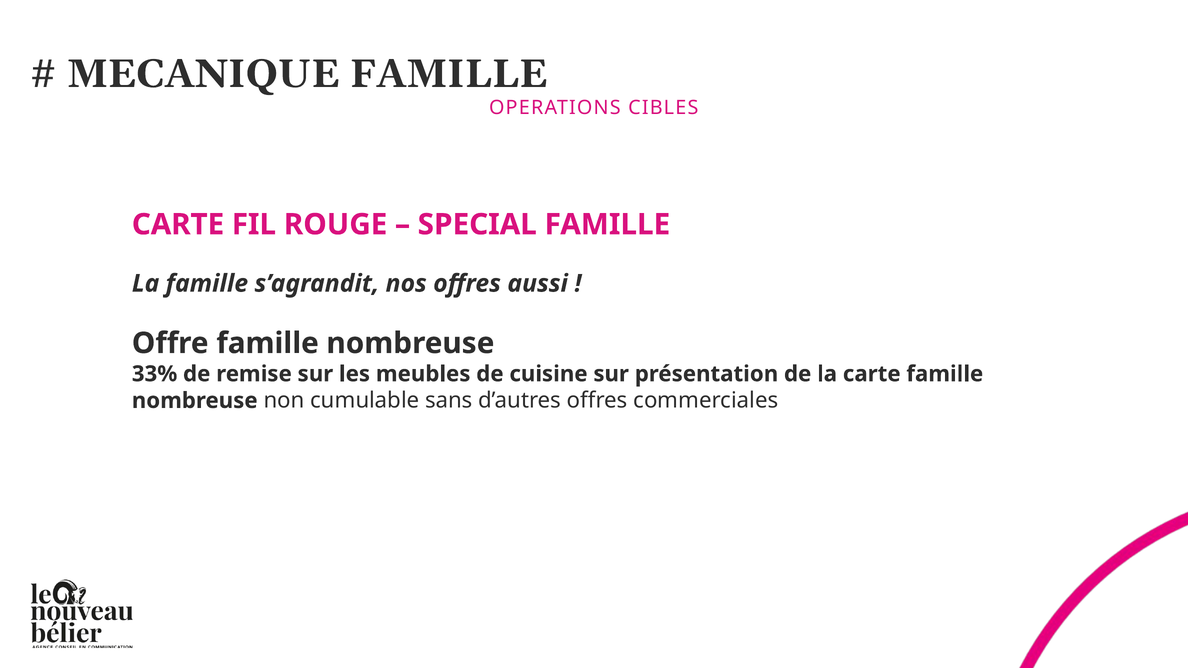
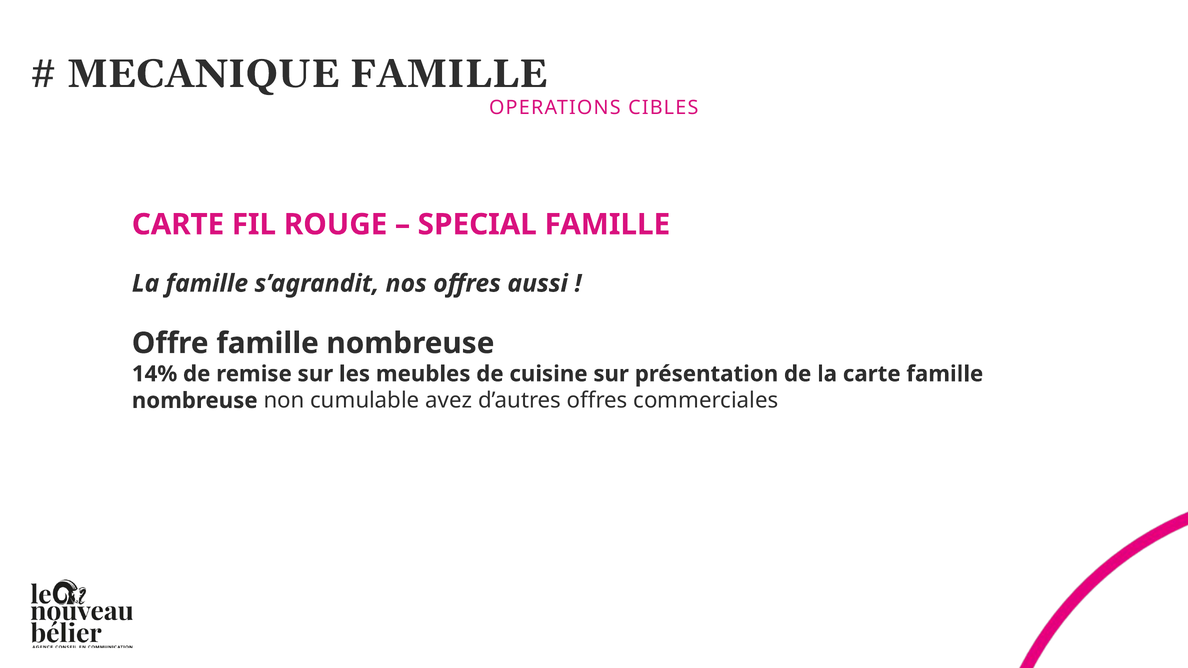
33%: 33% -> 14%
sans: sans -> avez
